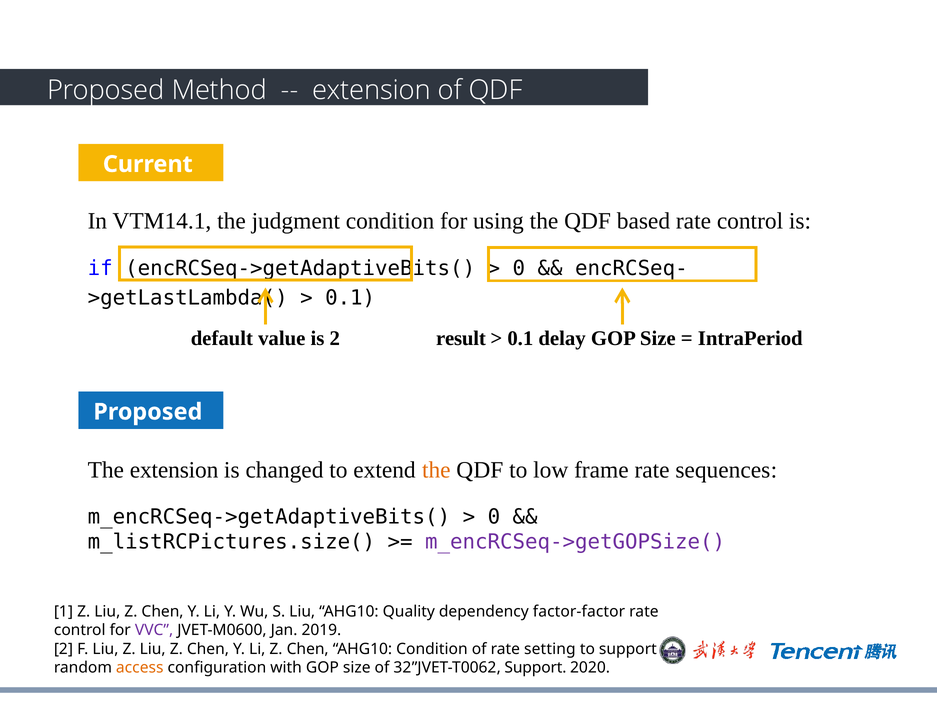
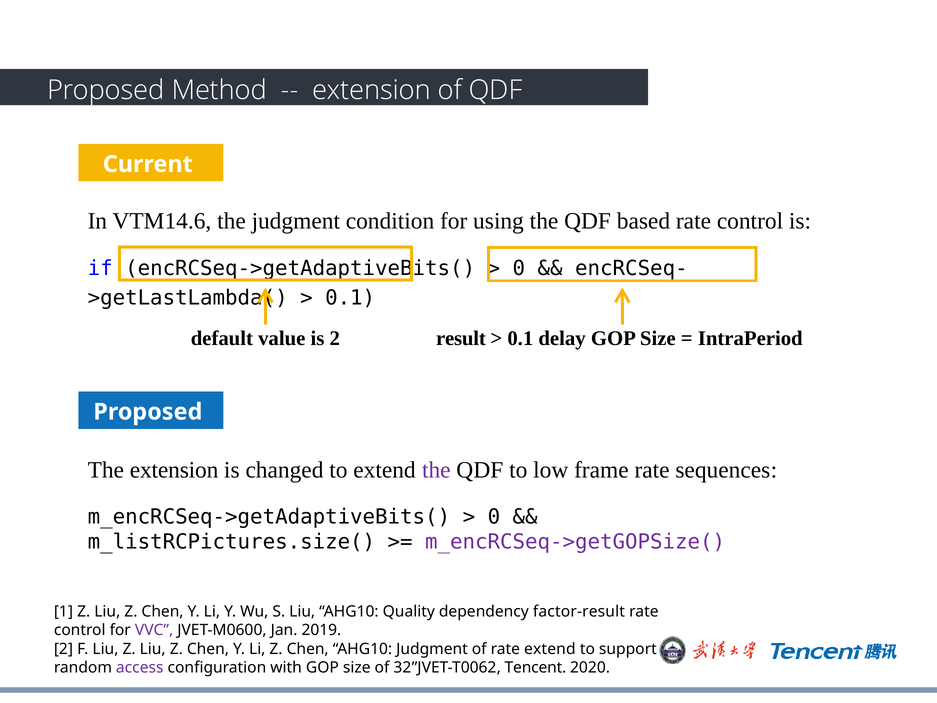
VTM14.1: VTM14.1 -> VTM14.6
the at (436, 470) colour: orange -> purple
factor-factor: factor-factor -> factor-result
AHG10 Condition: Condition -> Judgment
rate setting: setting -> extend
access colour: orange -> purple
32”JVET-T0062 Support: Support -> Tencent
